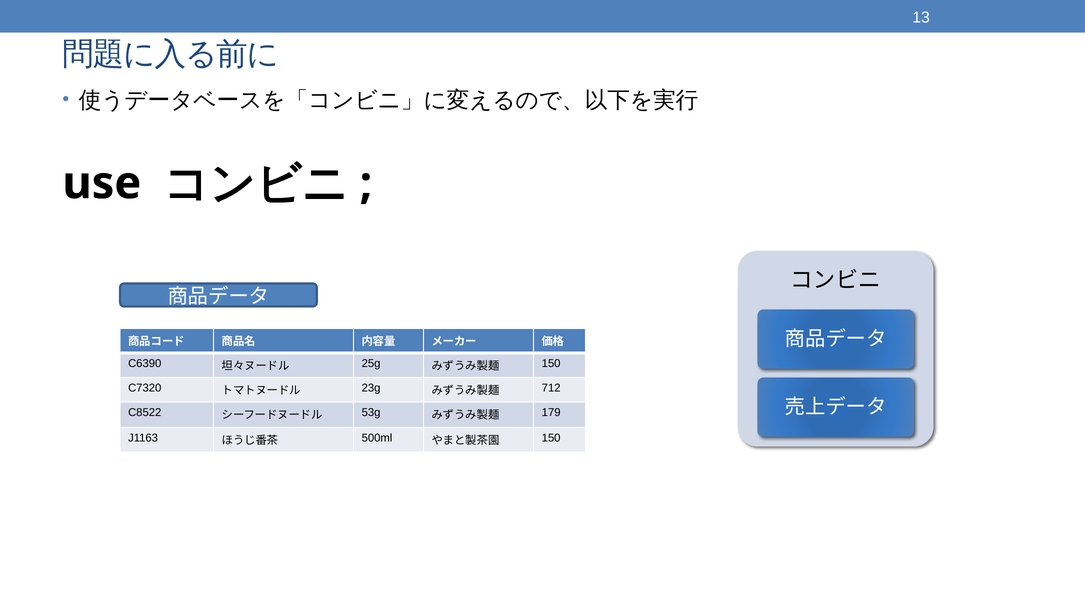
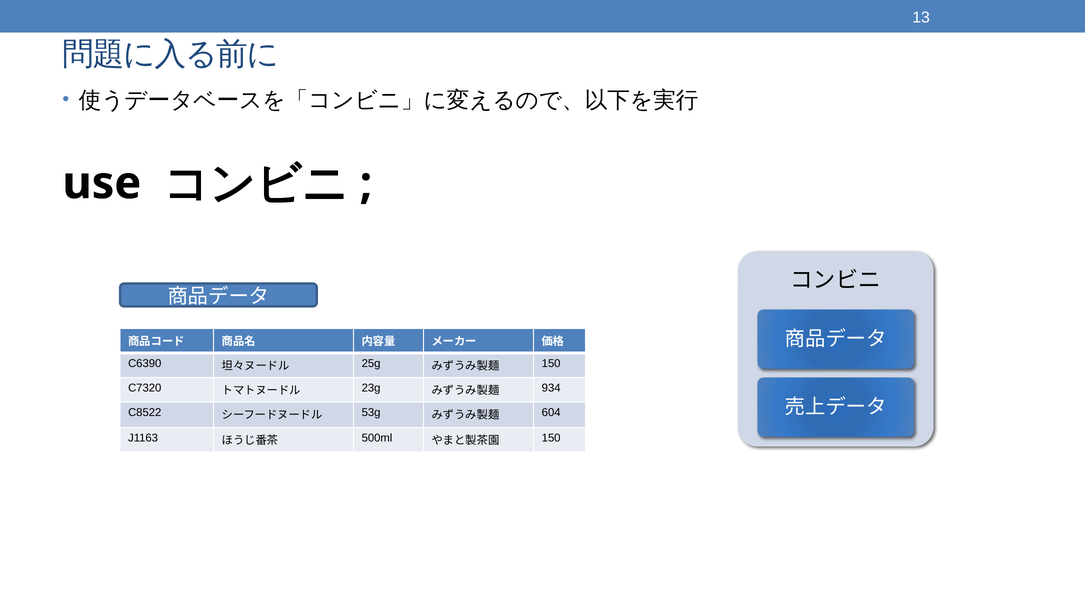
712: 712 -> 934
179: 179 -> 604
